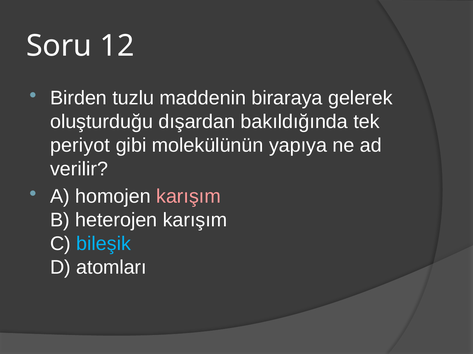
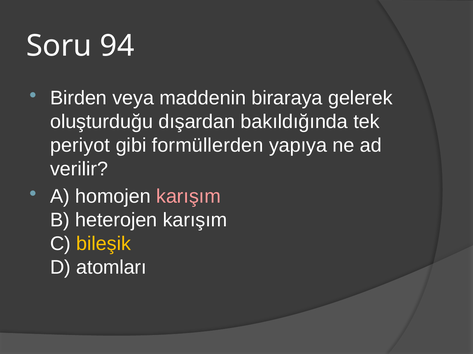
12: 12 -> 94
tuzlu: tuzlu -> veya
molekülünün: molekülünün -> formüllerden
bileşik colour: light blue -> yellow
